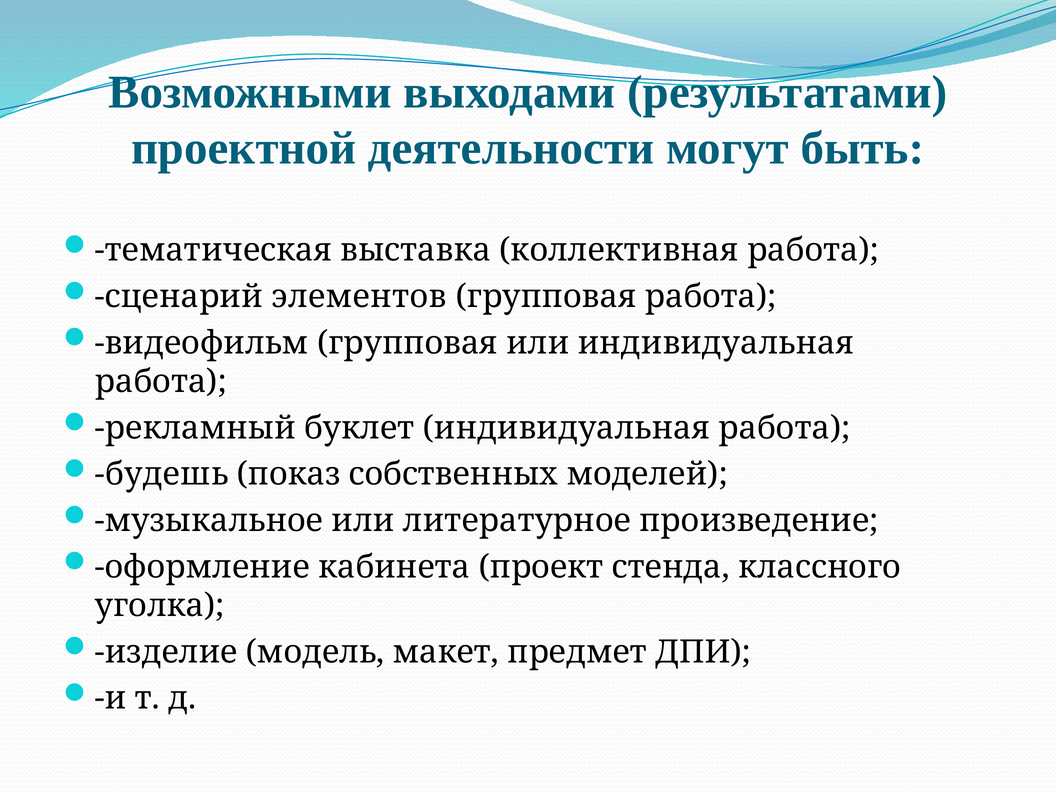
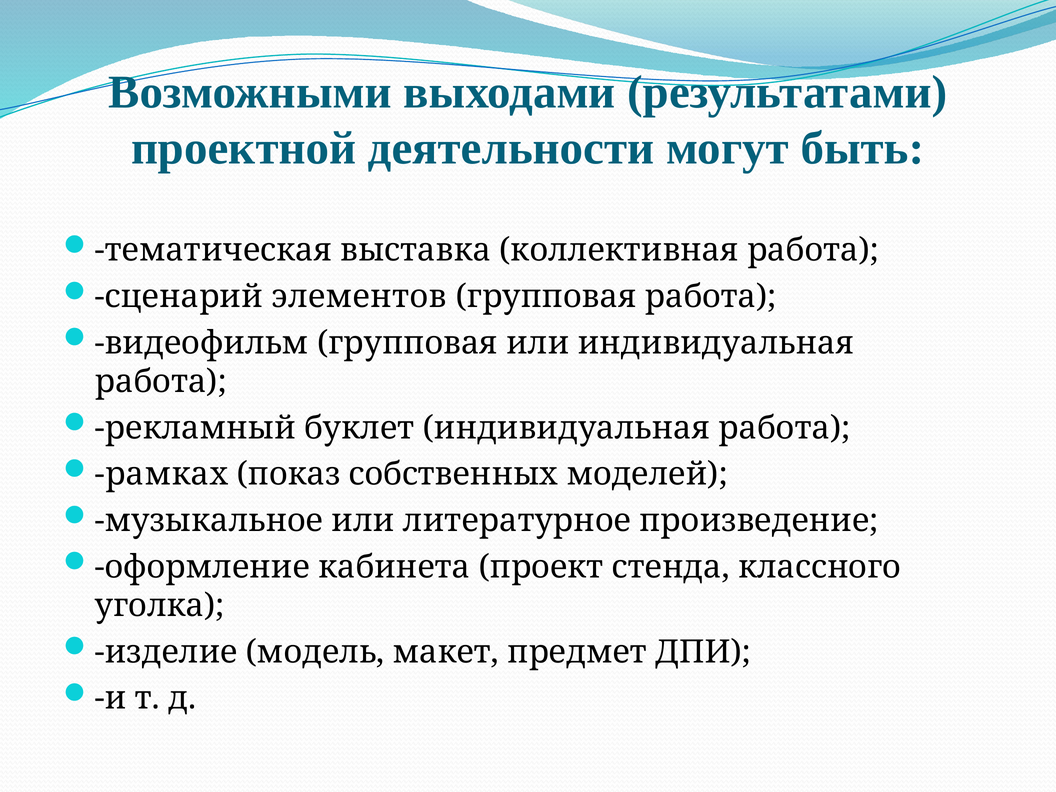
будешь: будешь -> рамках
